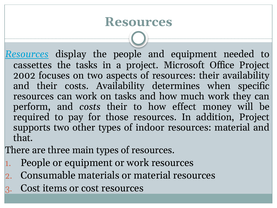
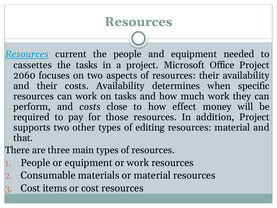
display: display -> current
2002: 2002 -> 2060
costs their: their -> close
indoor: indoor -> editing
